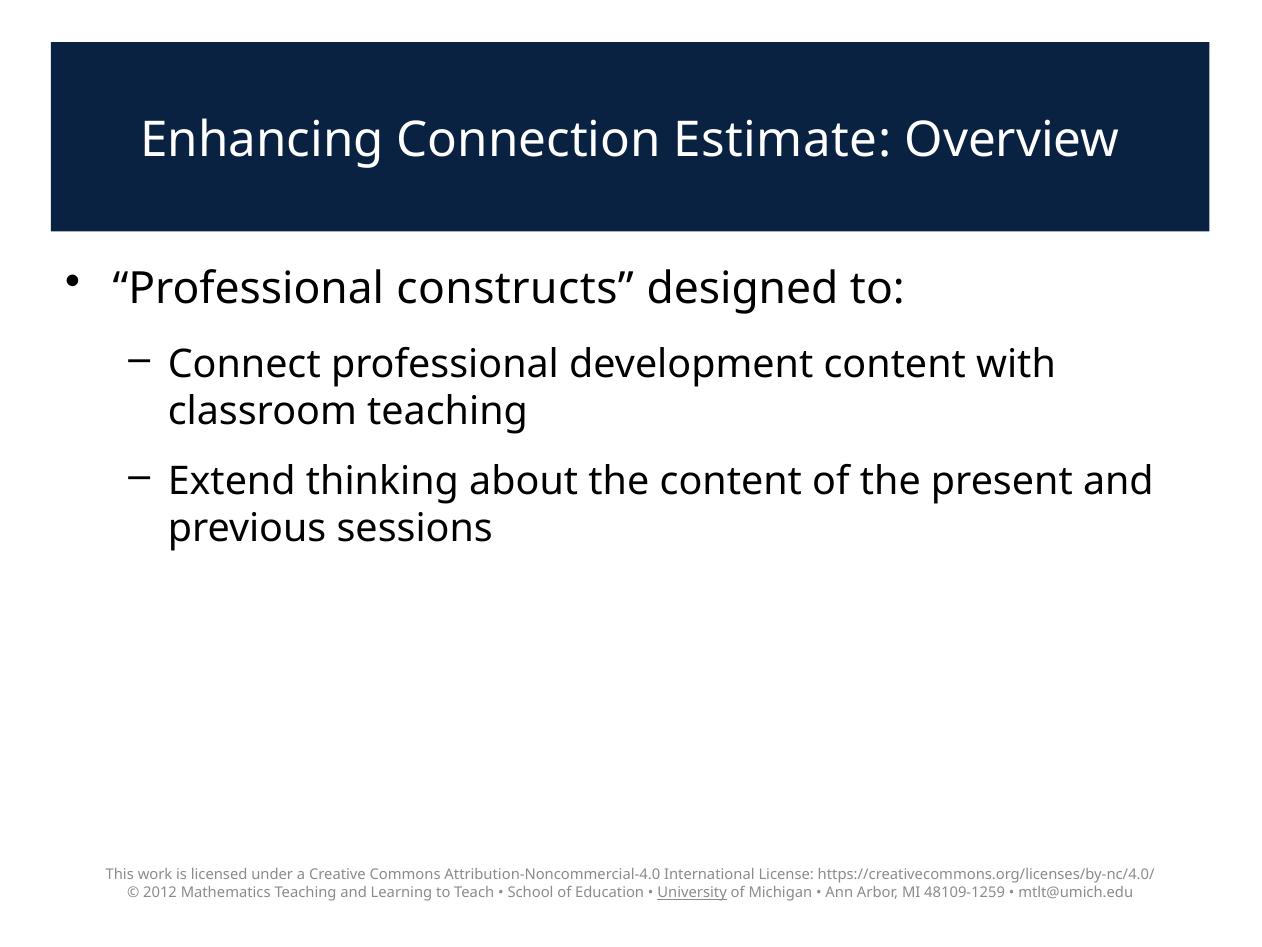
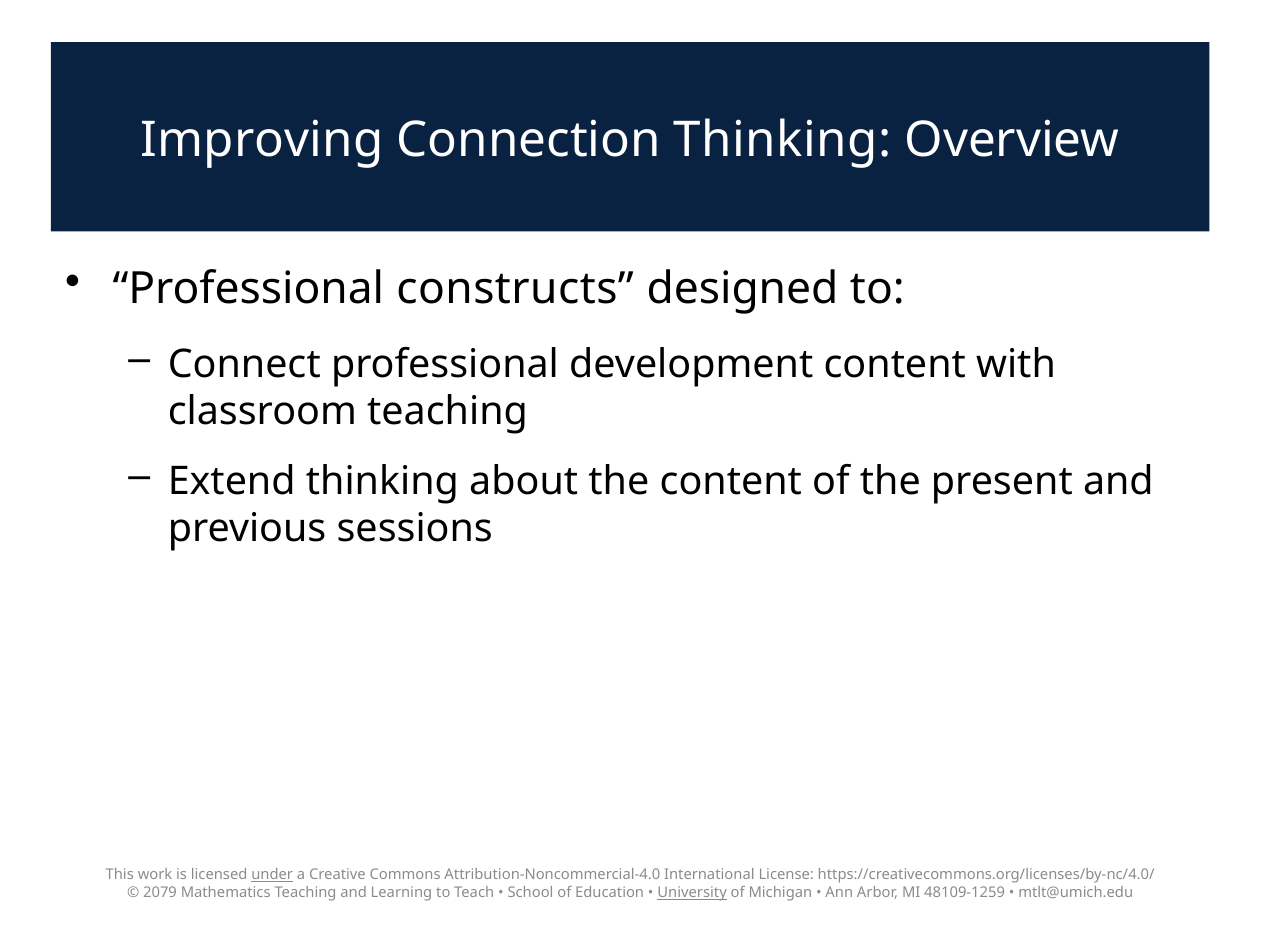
Enhancing: Enhancing -> Improving
Connection Estimate: Estimate -> Thinking
under underline: none -> present
2012: 2012 -> 2079
